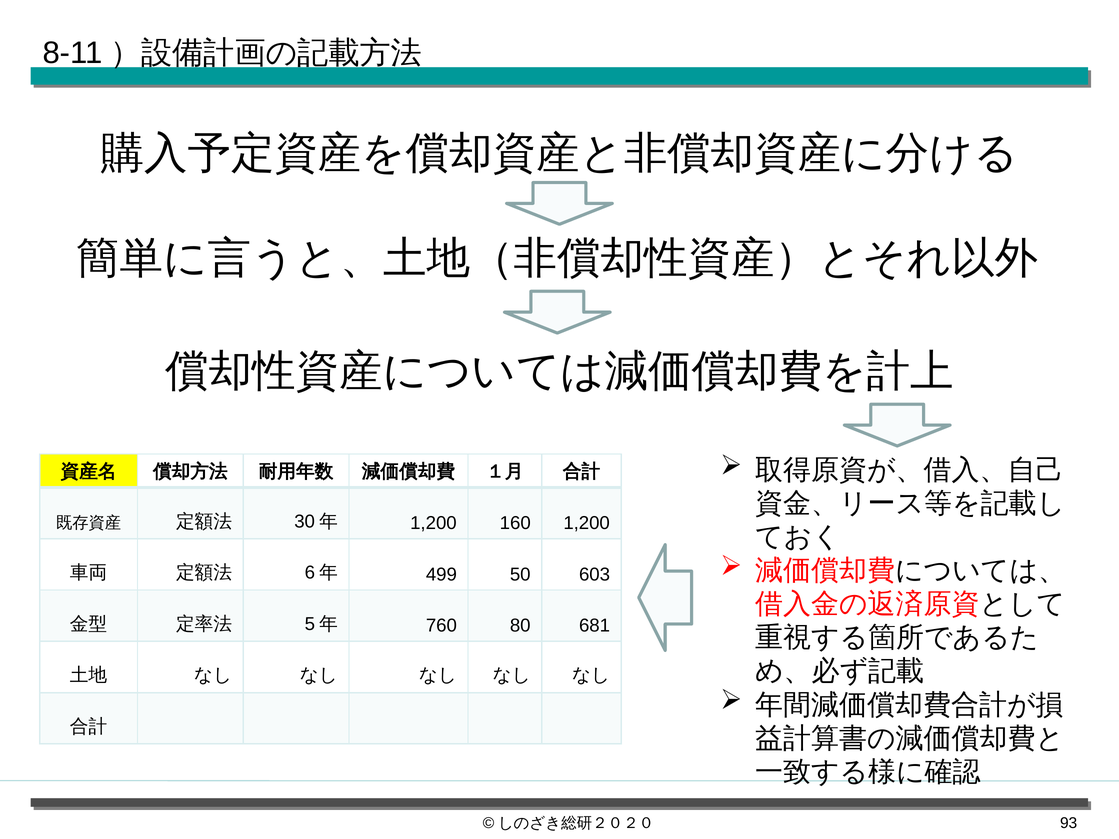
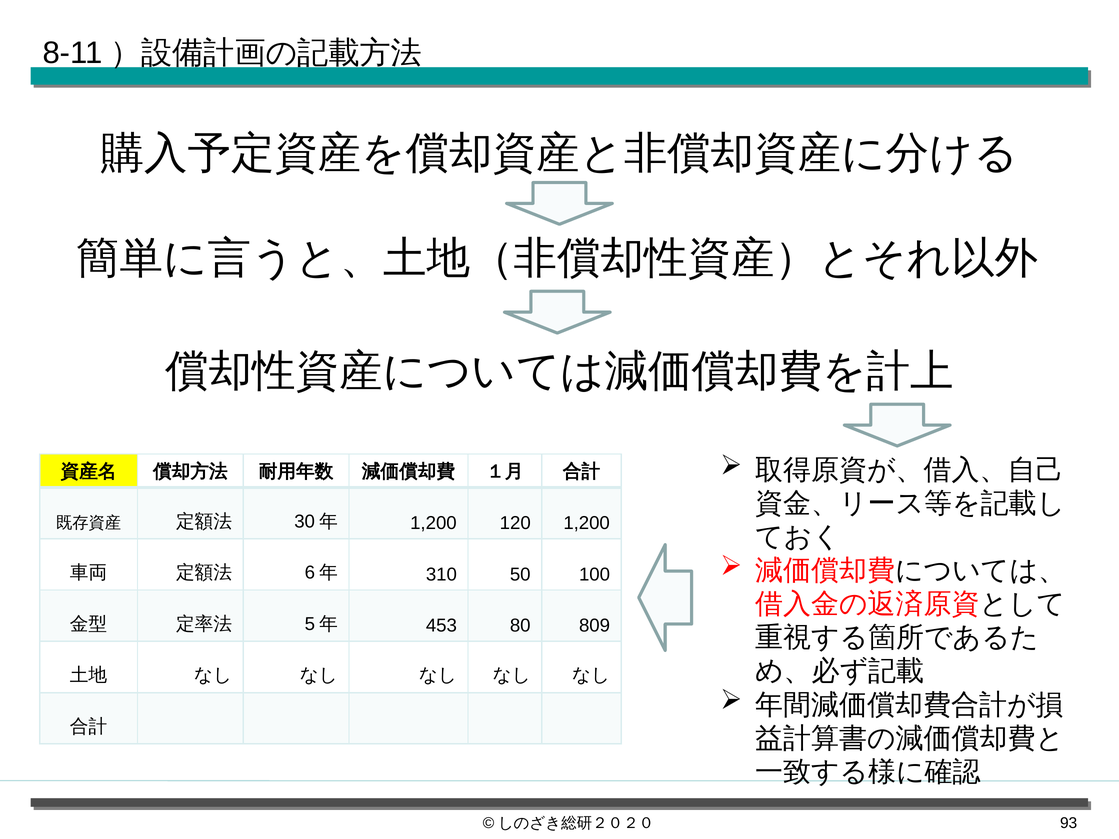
160: 160 -> 120
499: 499 -> 310
603: 603 -> 100
760: 760 -> 453
681: 681 -> 809
